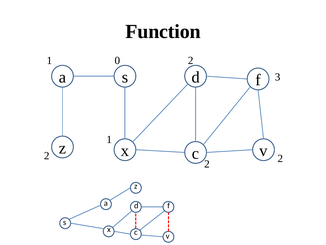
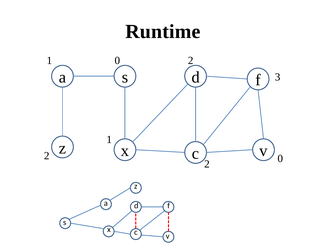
Function: Function -> Runtime
2 at (280, 158): 2 -> 0
